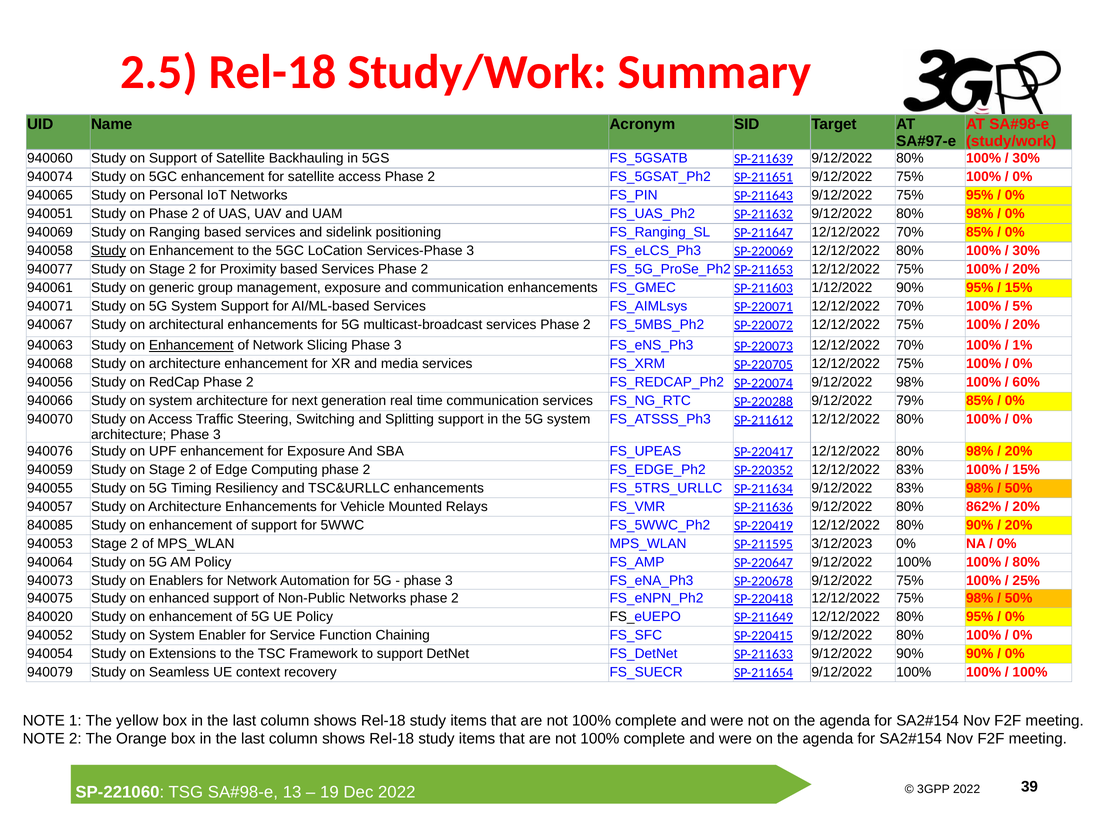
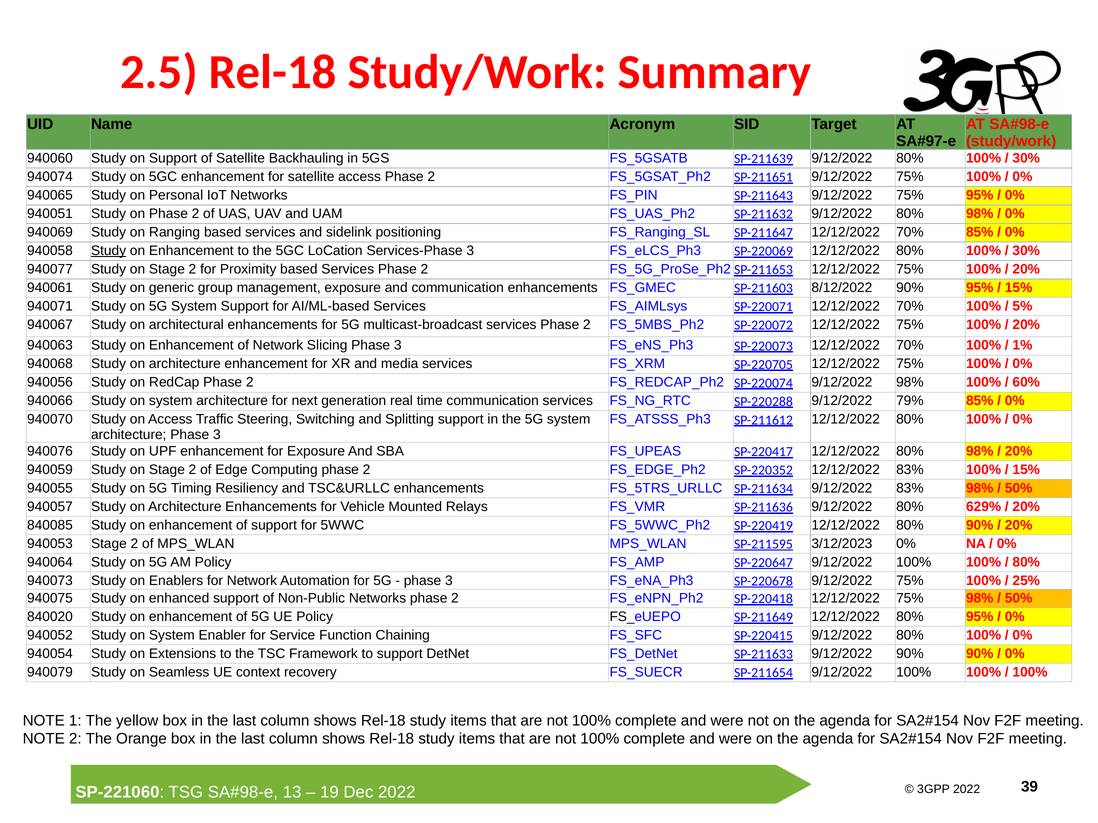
1/12/2022: 1/12/2022 -> 8/12/2022
Enhancement at (191, 346) underline: present -> none
862%: 862% -> 629%
